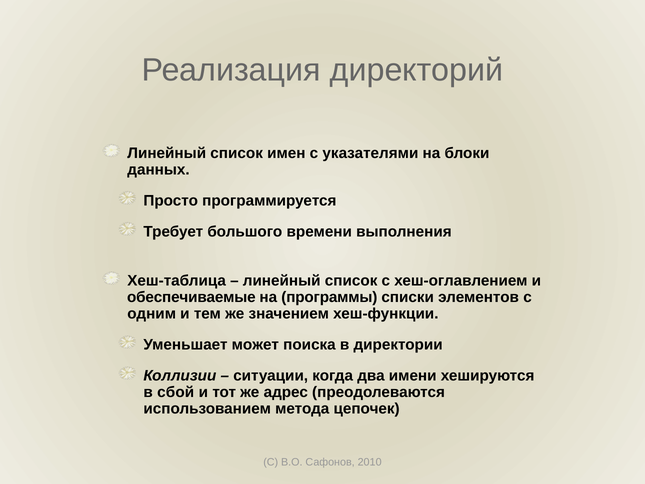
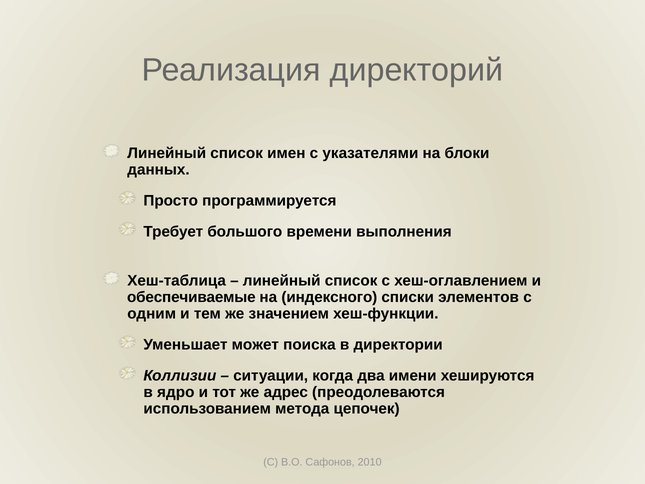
программы: программы -> индексного
сбой: сбой -> ядро
